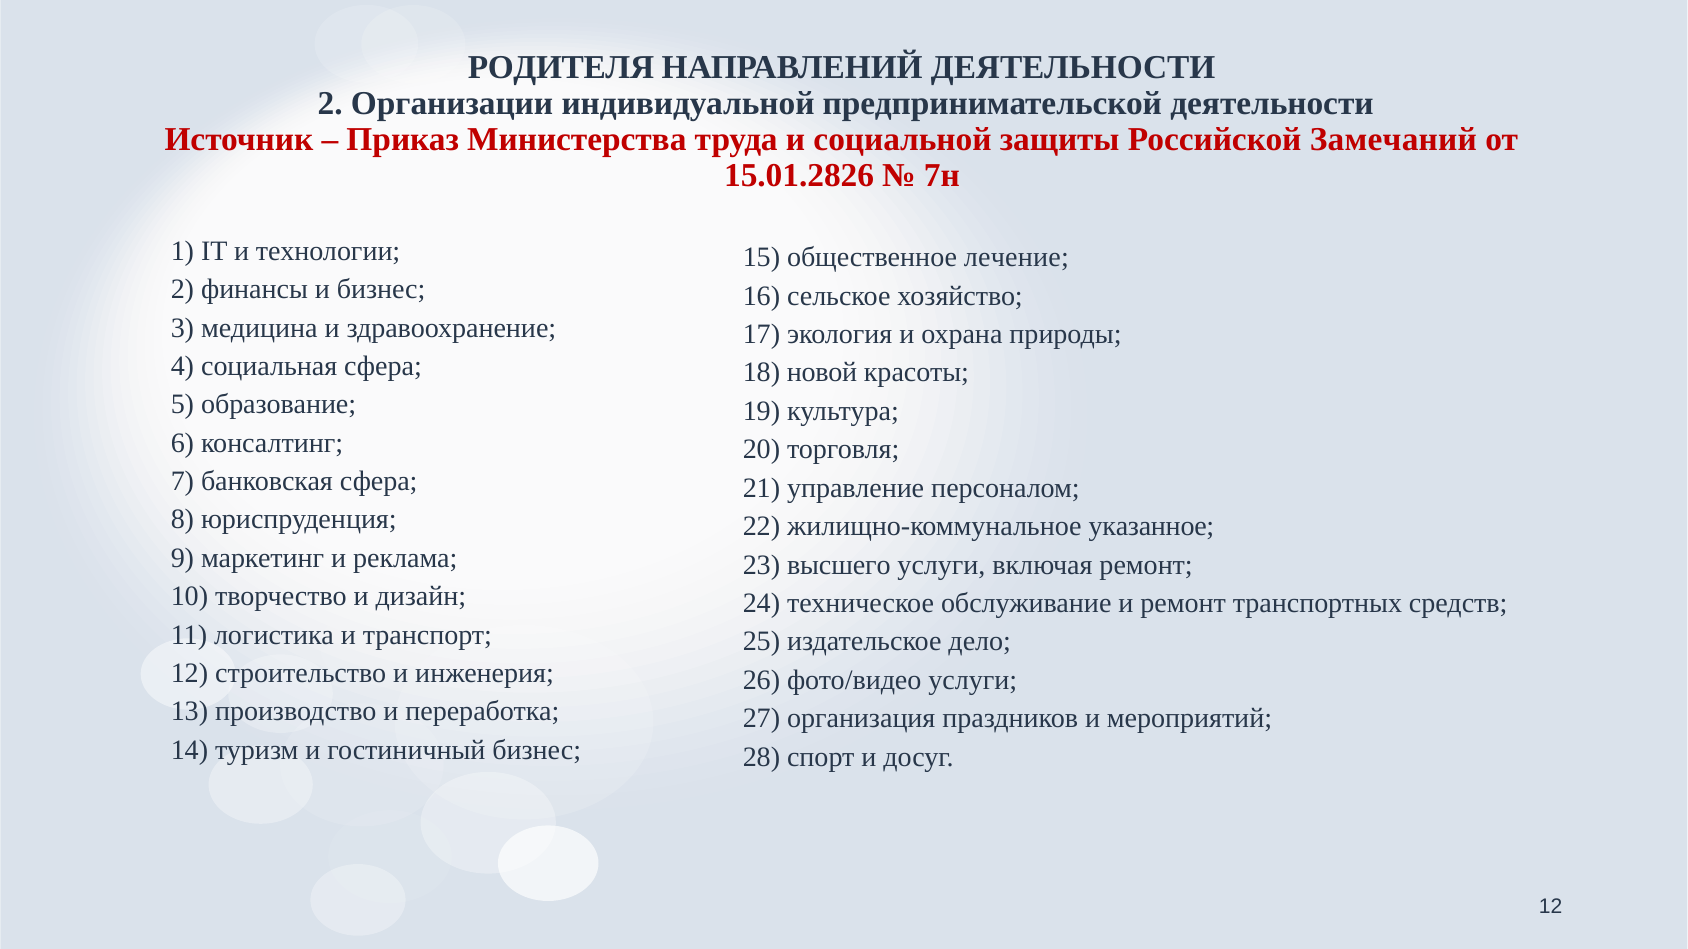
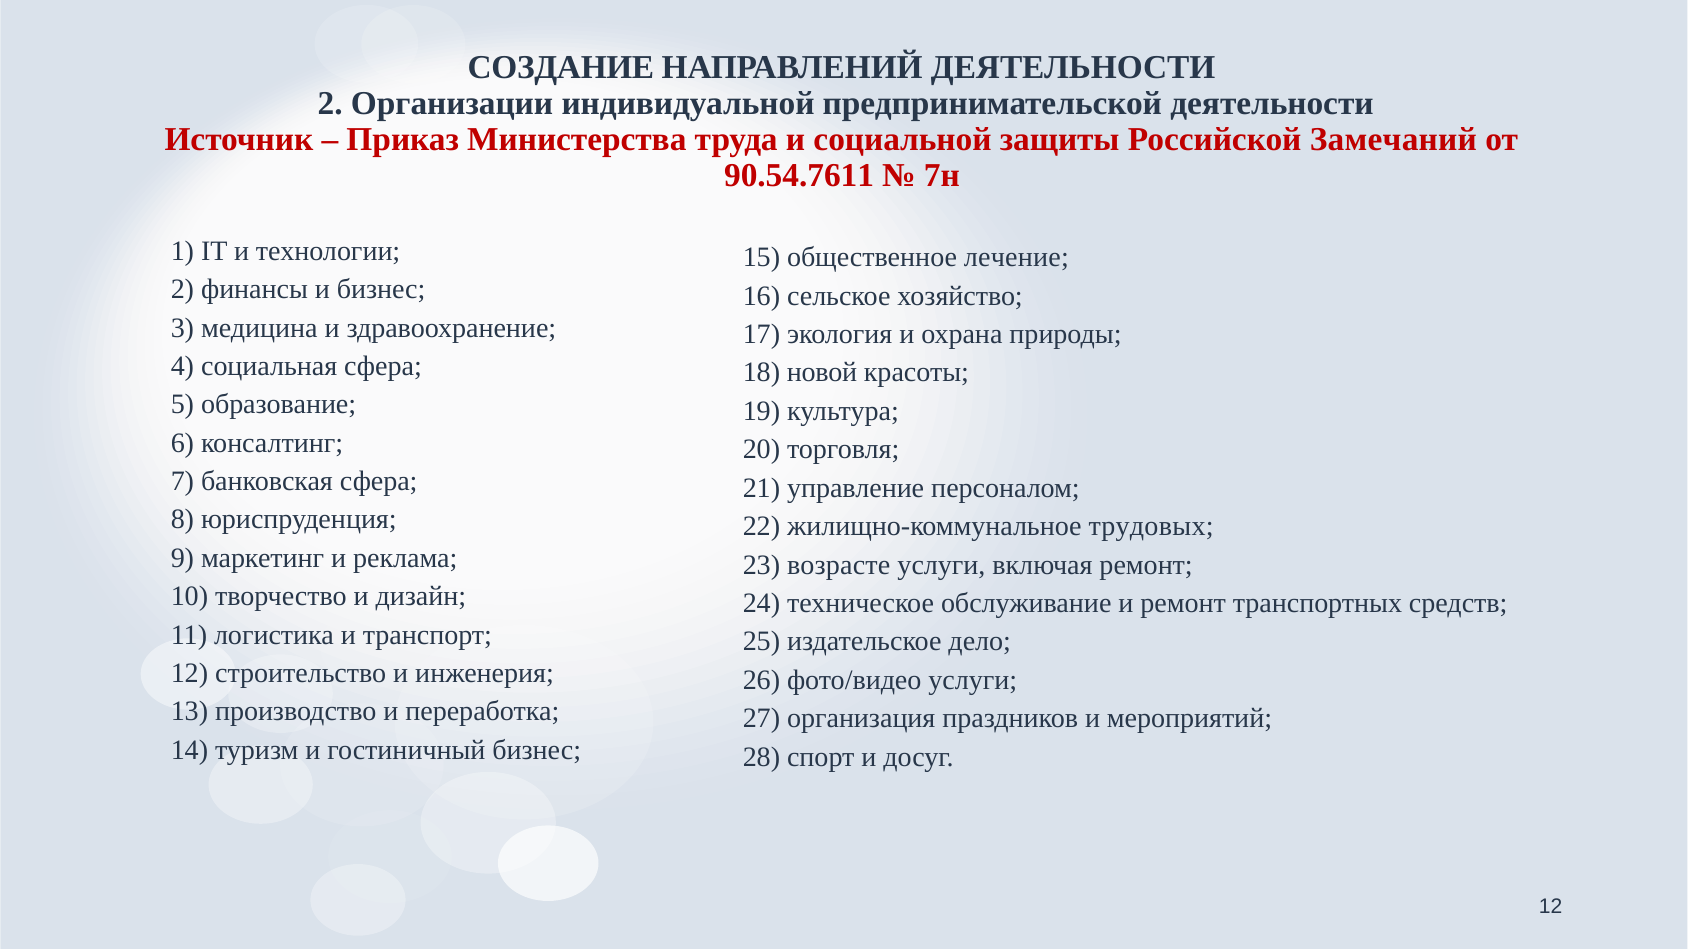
РОДИТЕЛЯ: РОДИТЕЛЯ -> СОЗДАНИЕ
15.01.2826: 15.01.2826 -> 90.54.7611
указанное: указанное -> трудовых
высшего: высшего -> возрасте
